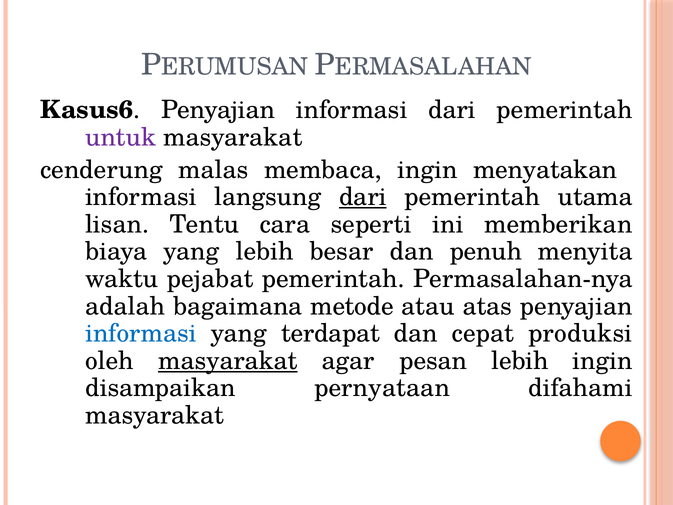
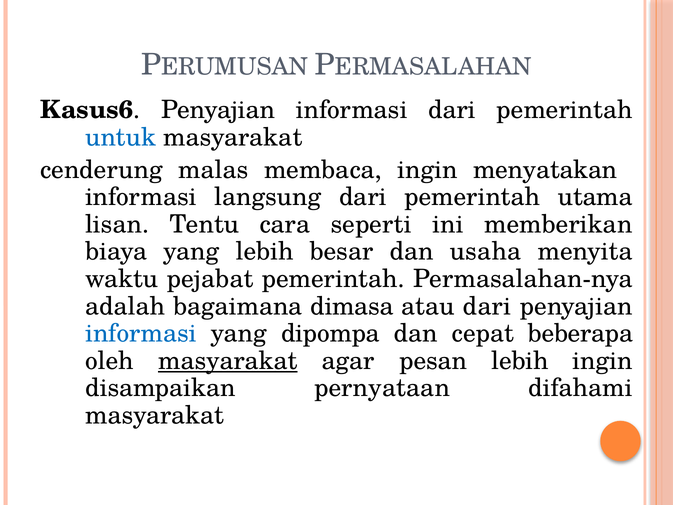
untuk colour: purple -> blue
dari at (363, 197) underline: present -> none
penuh: penuh -> usaha
metode: metode -> dimasa
atau atas: atas -> dari
terdapat: terdapat -> dipompa
produksi: produksi -> beberapa
